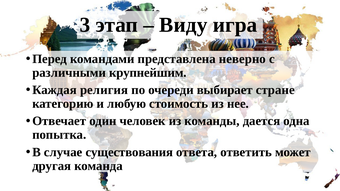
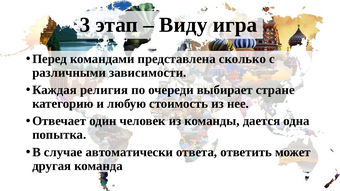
неверно: неверно -> сколько
крупнейшим: крупнейшим -> зависимости
существования: существования -> автоматически
